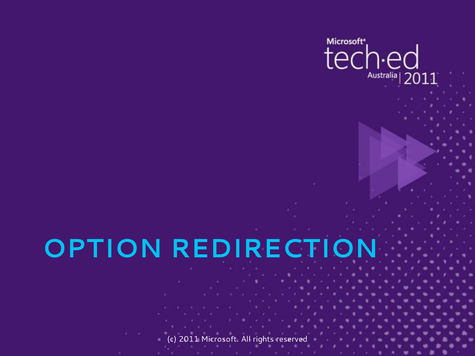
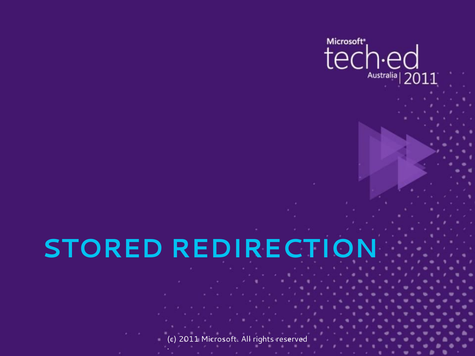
OPTION: OPTION -> STORED
